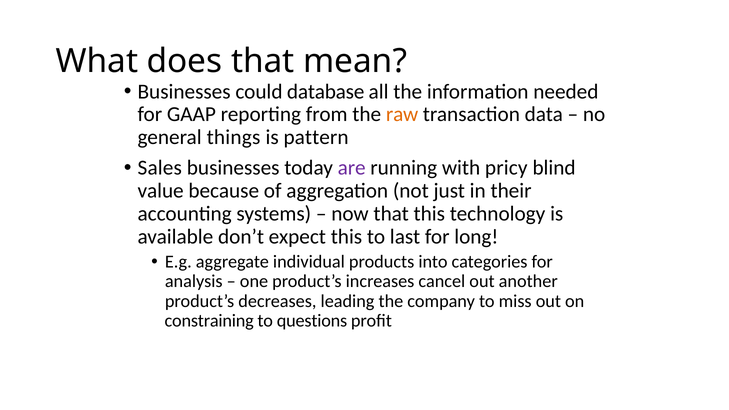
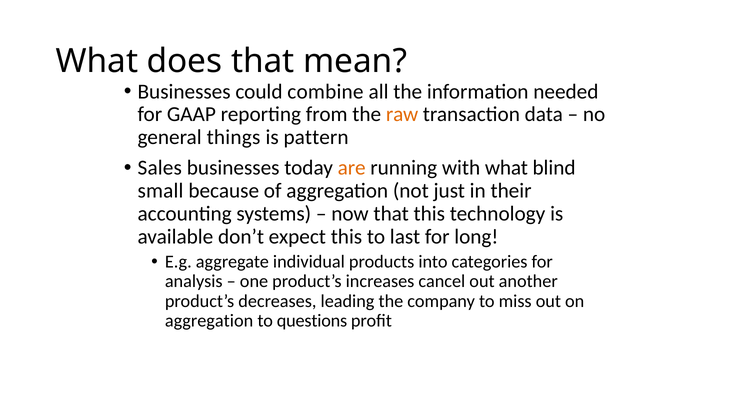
database: database -> combine
are colour: purple -> orange
with pricy: pricy -> what
value: value -> small
constraining at (209, 321): constraining -> aggregation
